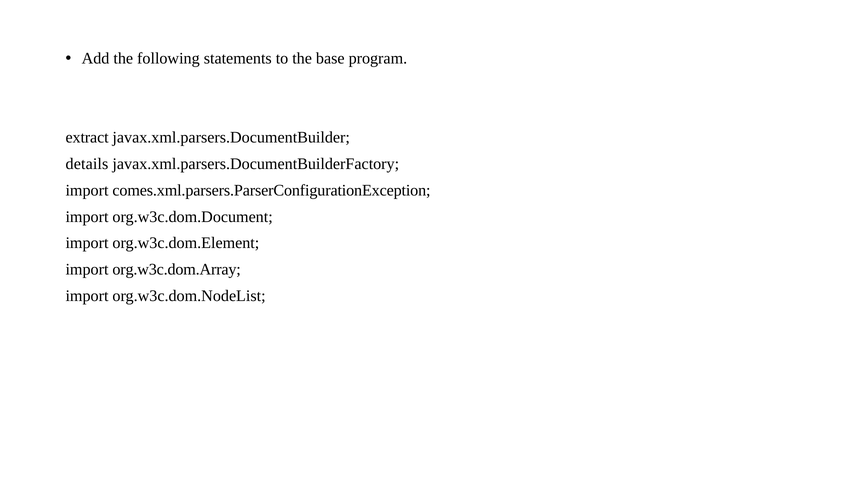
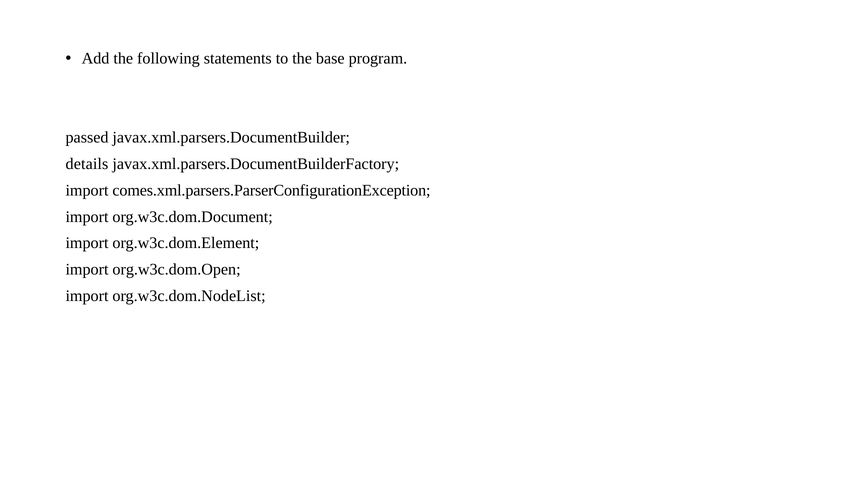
extract: extract -> passed
org.w3c.dom.Array: org.w3c.dom.Array -> org.w3c.dom.Open
